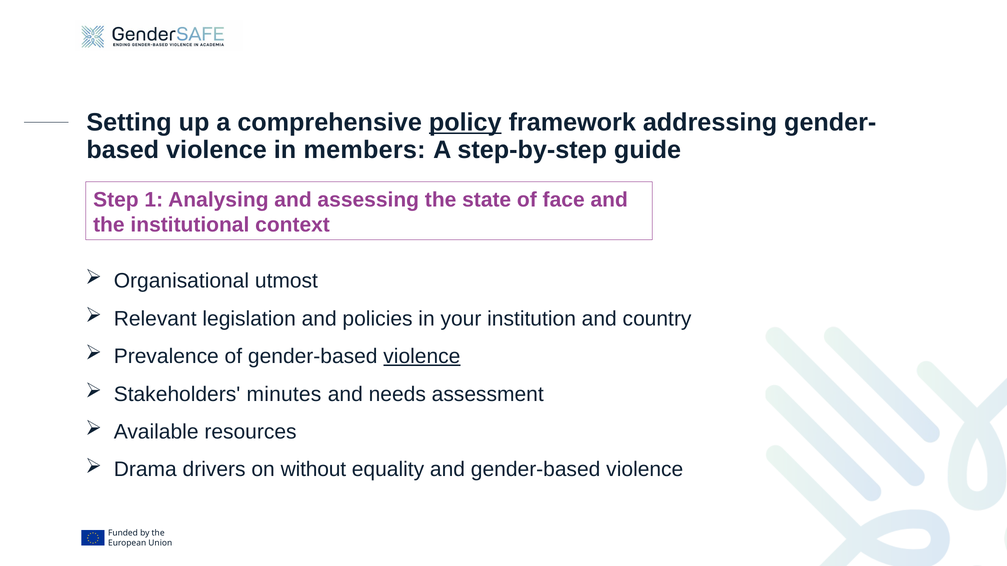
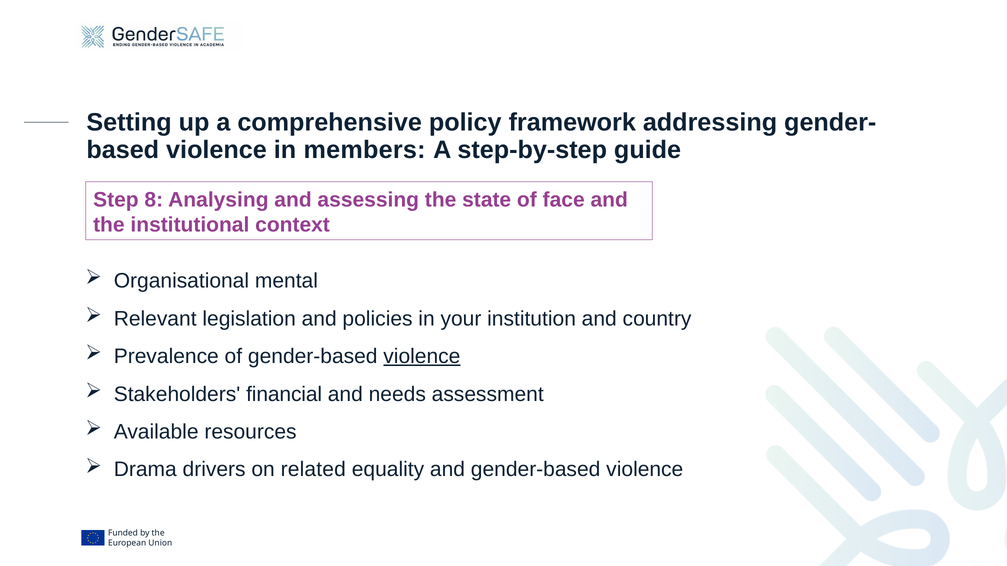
policy underline: present -> none
1: 1 -> 8
utmost: utmost -> mental
minutes: minutes -> financial
without: without -> related
